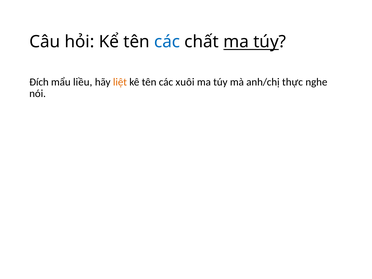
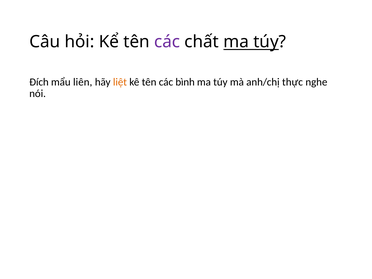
các at (167, 42) colour: blue -> purple
liều: liều -> liên
xuôi: xuôi -> bình
